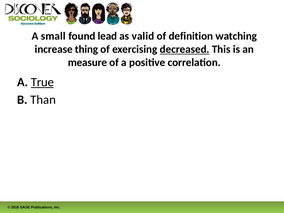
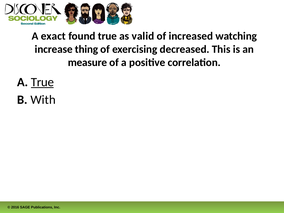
small: small -> exact
found lead: lead -> true
definition: definition -> increased
decreased underline: present -> none
Than: Than -> With
